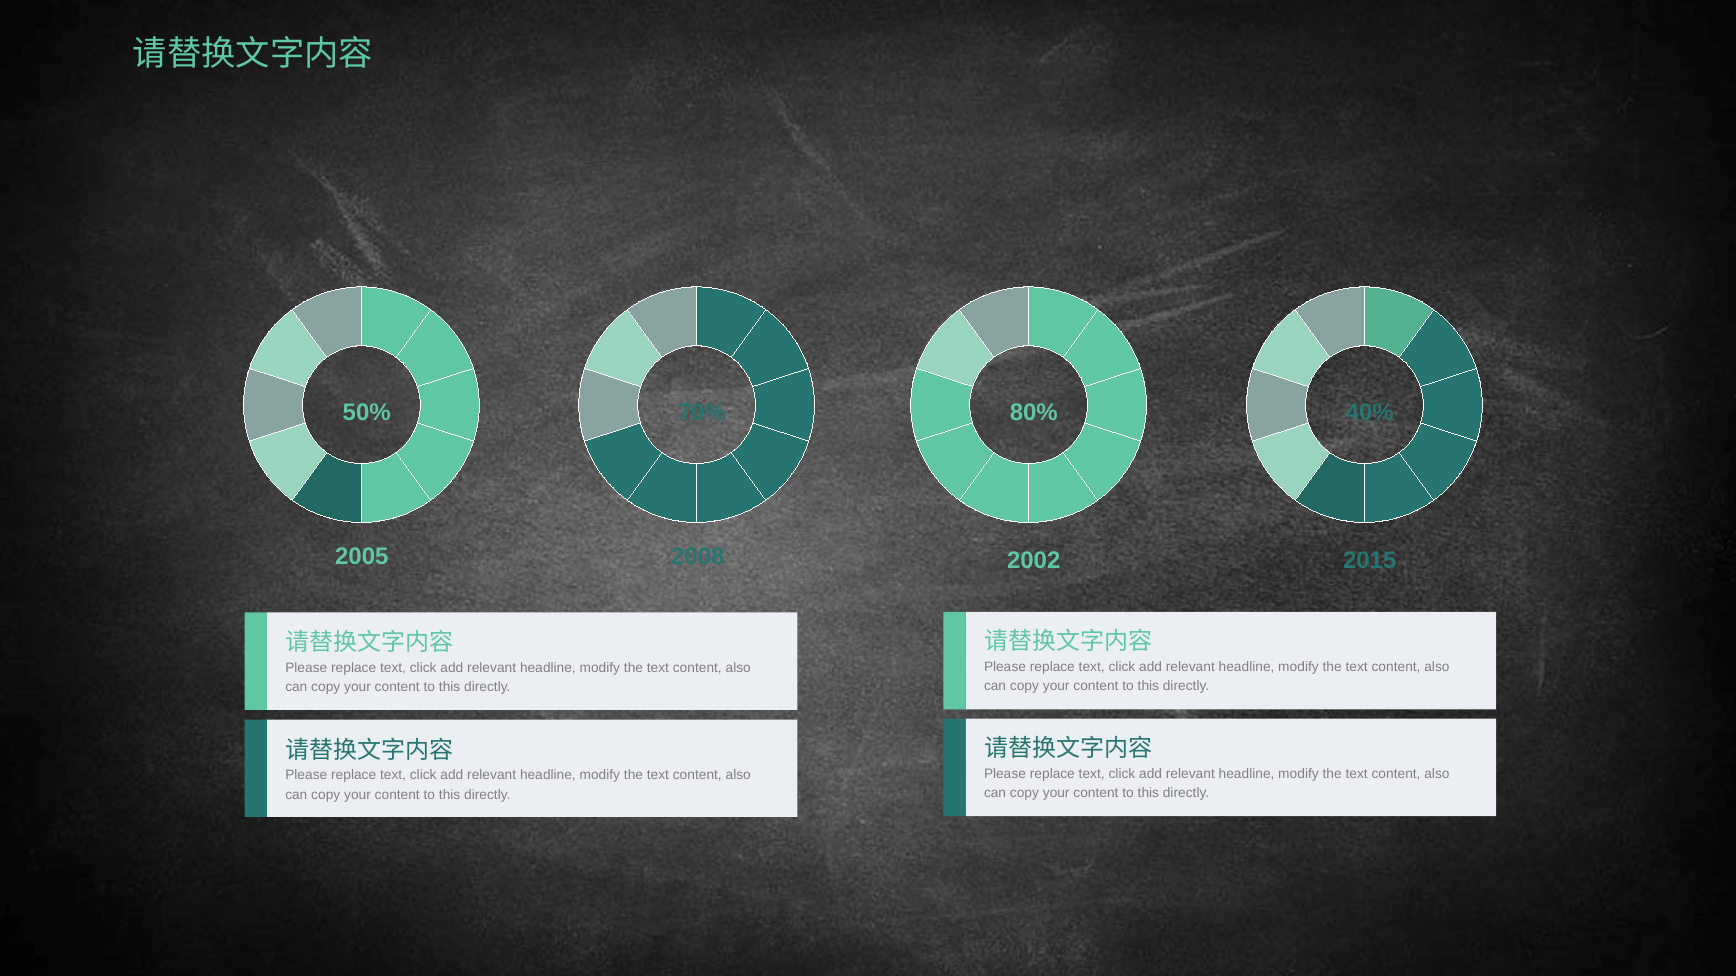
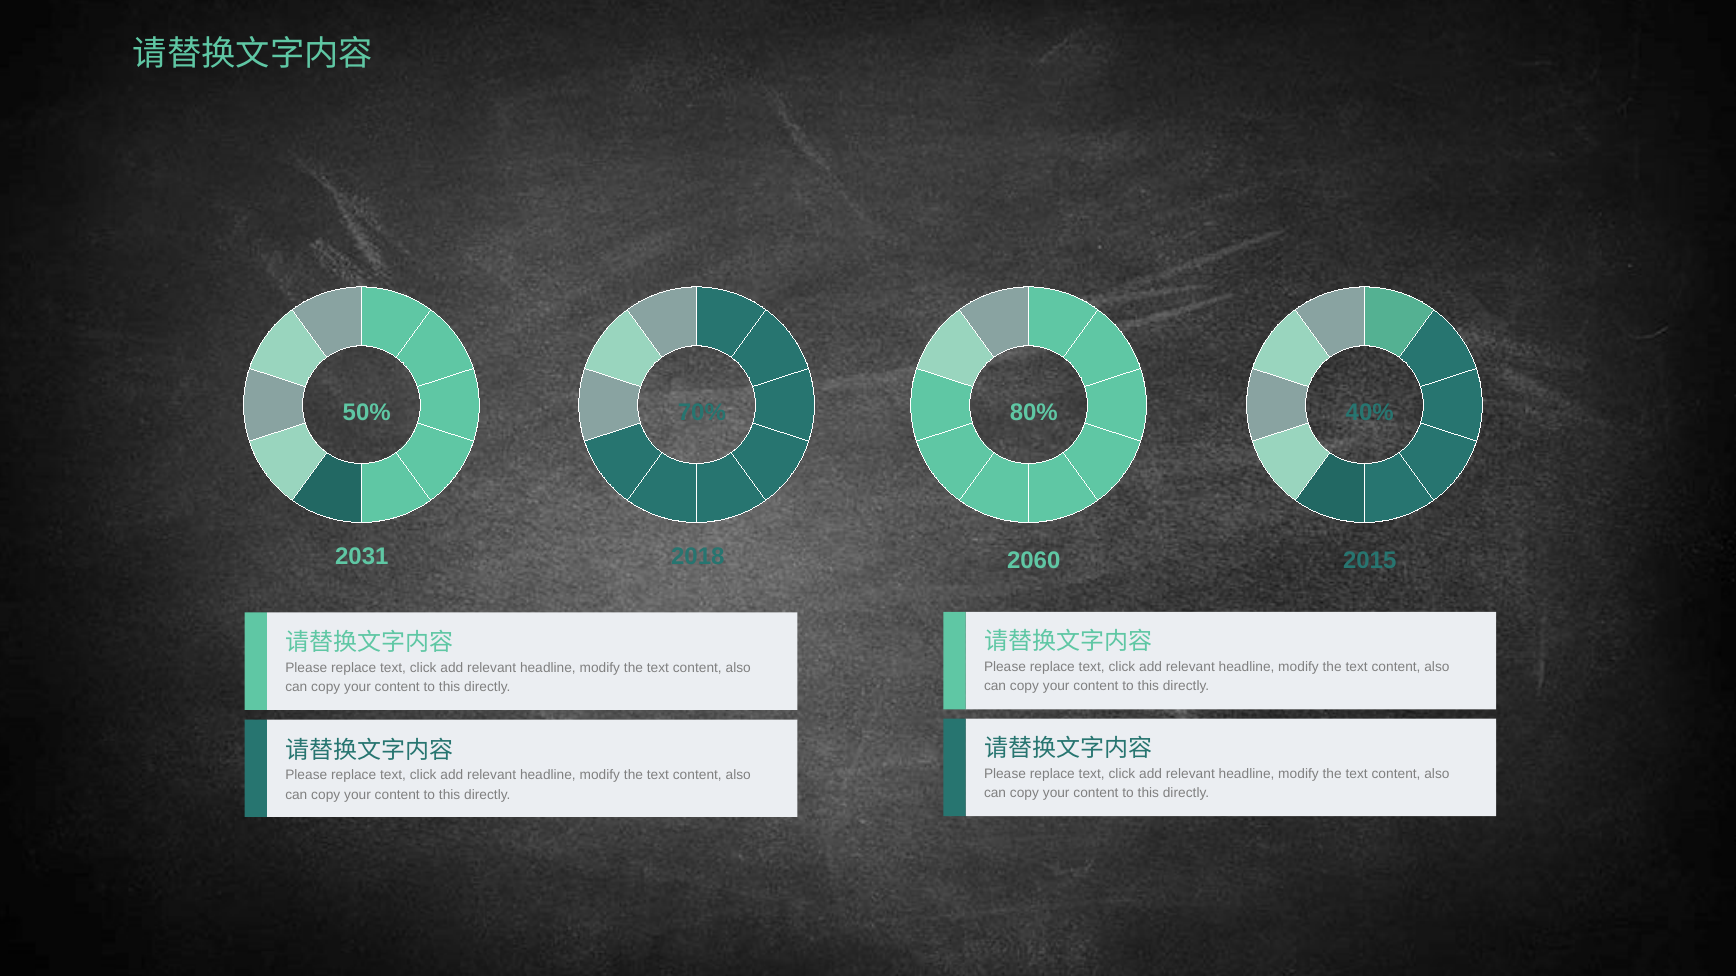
2005: 2005 -> 2031
2008: 2008 -> 2018
2002: 2002 -> 2060
